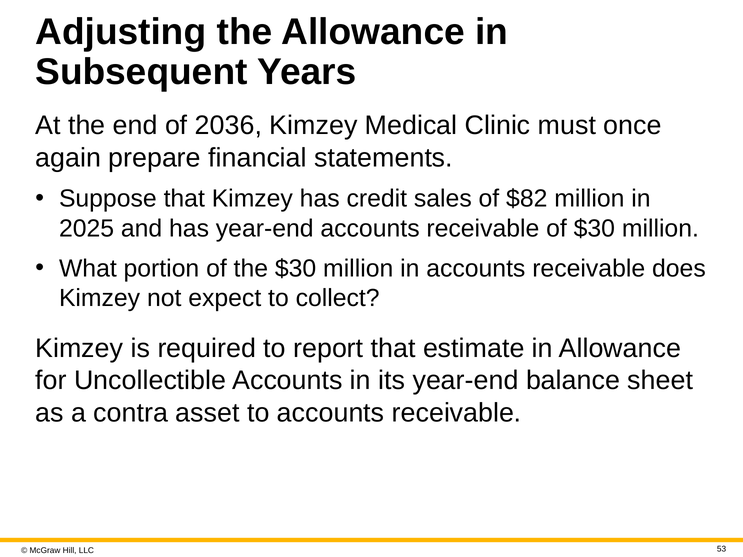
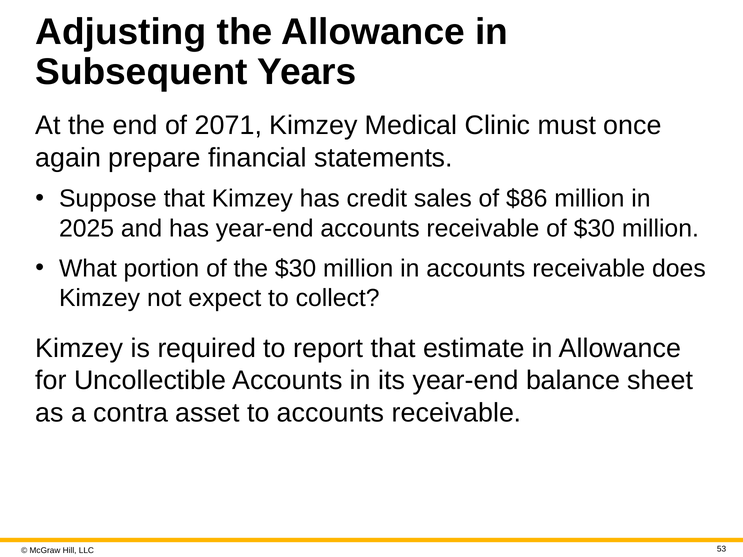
2036: 2036 -> 2071
$82: $82 -> $86
